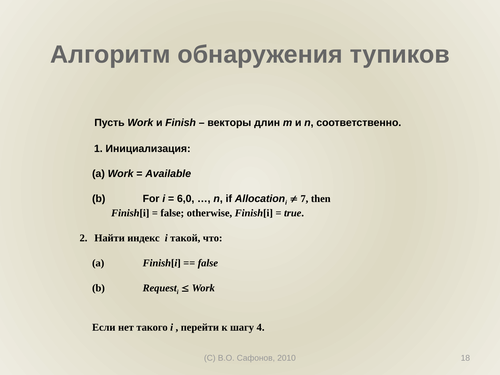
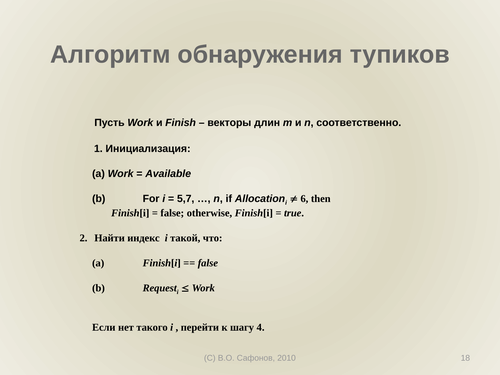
6,0: 6,0 -> 5,7
7: 7 -> 6
